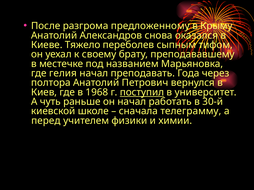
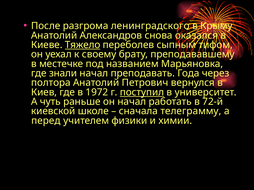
предложенному: предложенному -> ленинградского
Тяжело underline: none -> present
гелия: гелия -> знали
1968: 1968 -> 1972
30-й: 30-й -> 72-й
